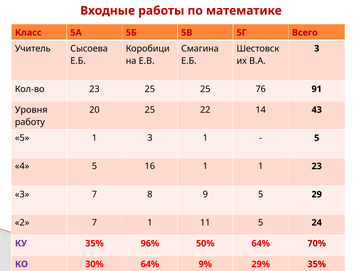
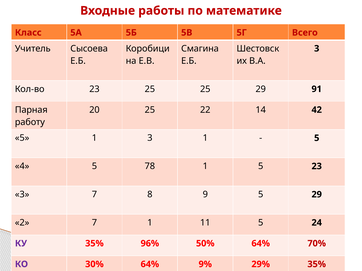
25 76: 76 -> 29
Уровня: Уровня -> Парная
43: 43 -> 42
16: 16 -> 78
1 1: 1 -> 5
